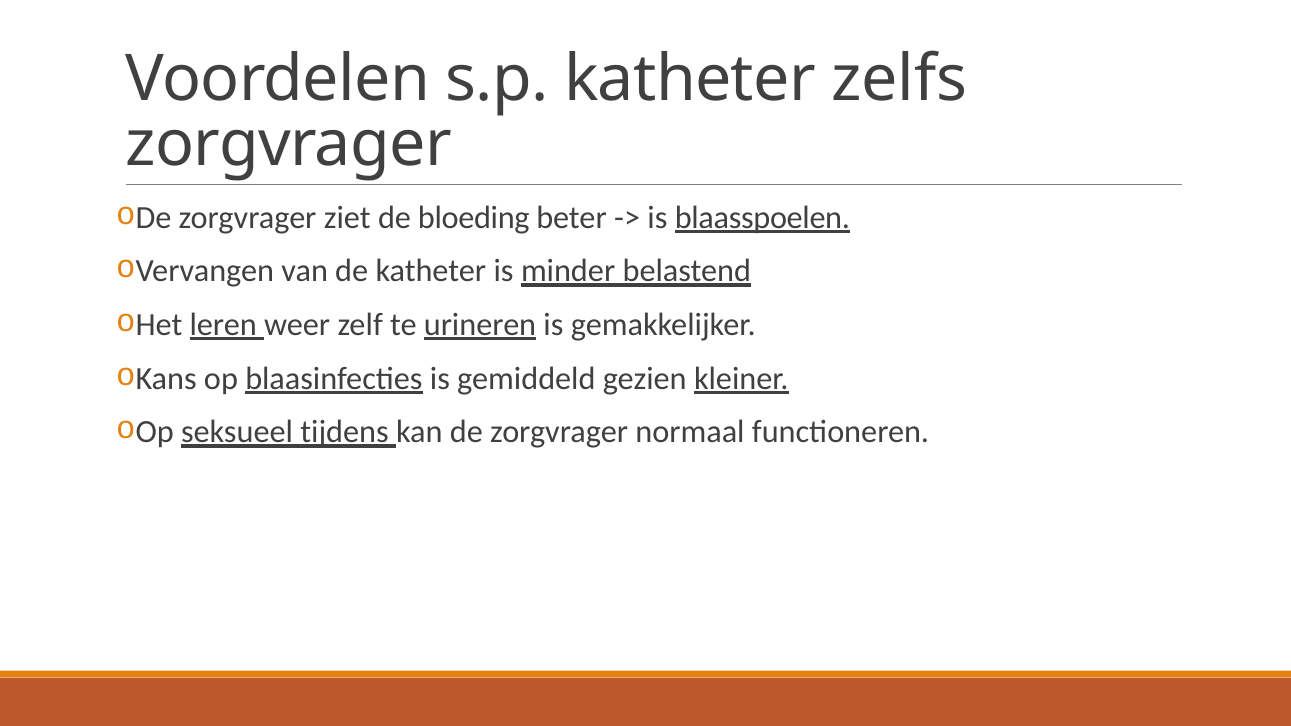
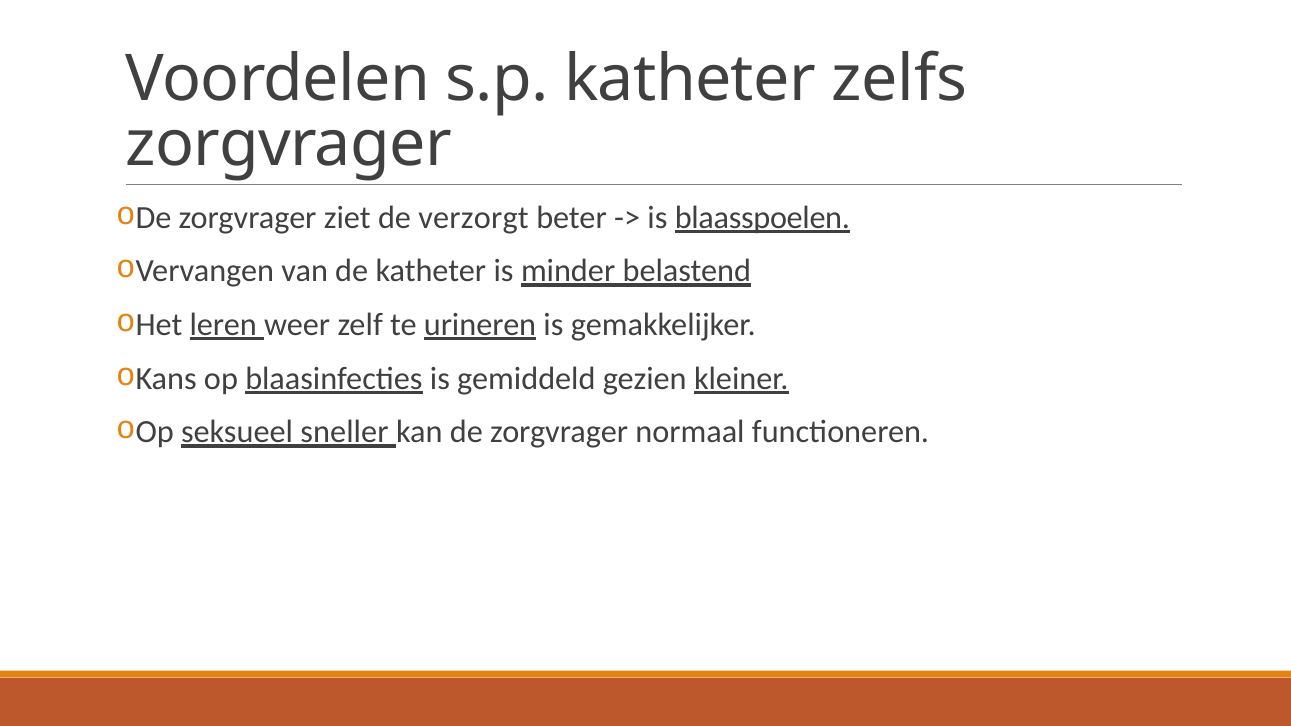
bloeding: bloeding -> verzorgt
tijdens: tijdens -> sneller
